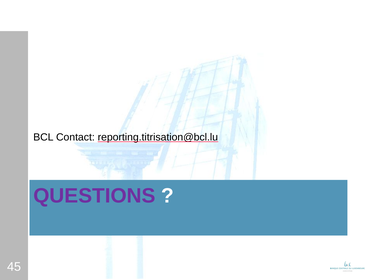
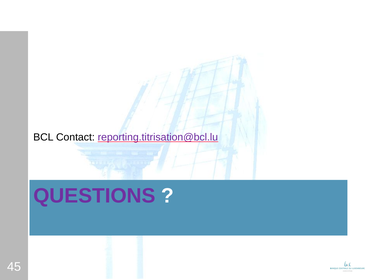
reporting.titrisation@bcl.lu colour: black -> purple
